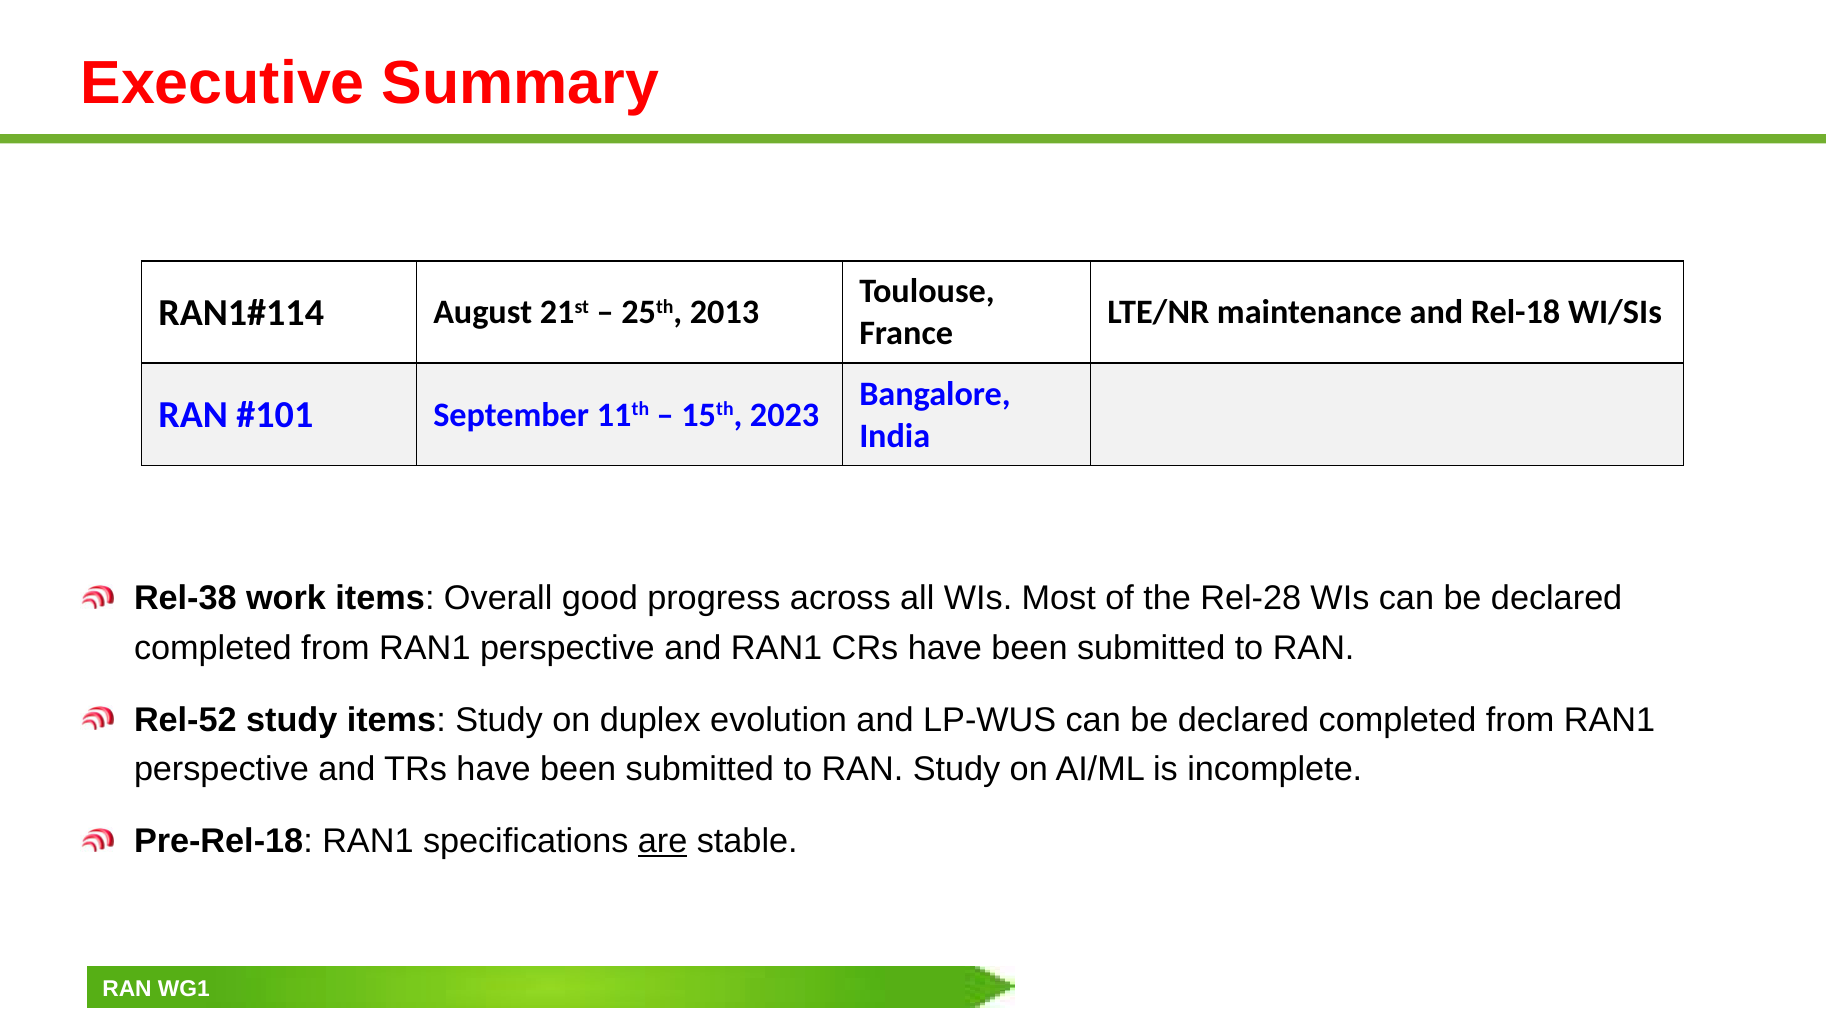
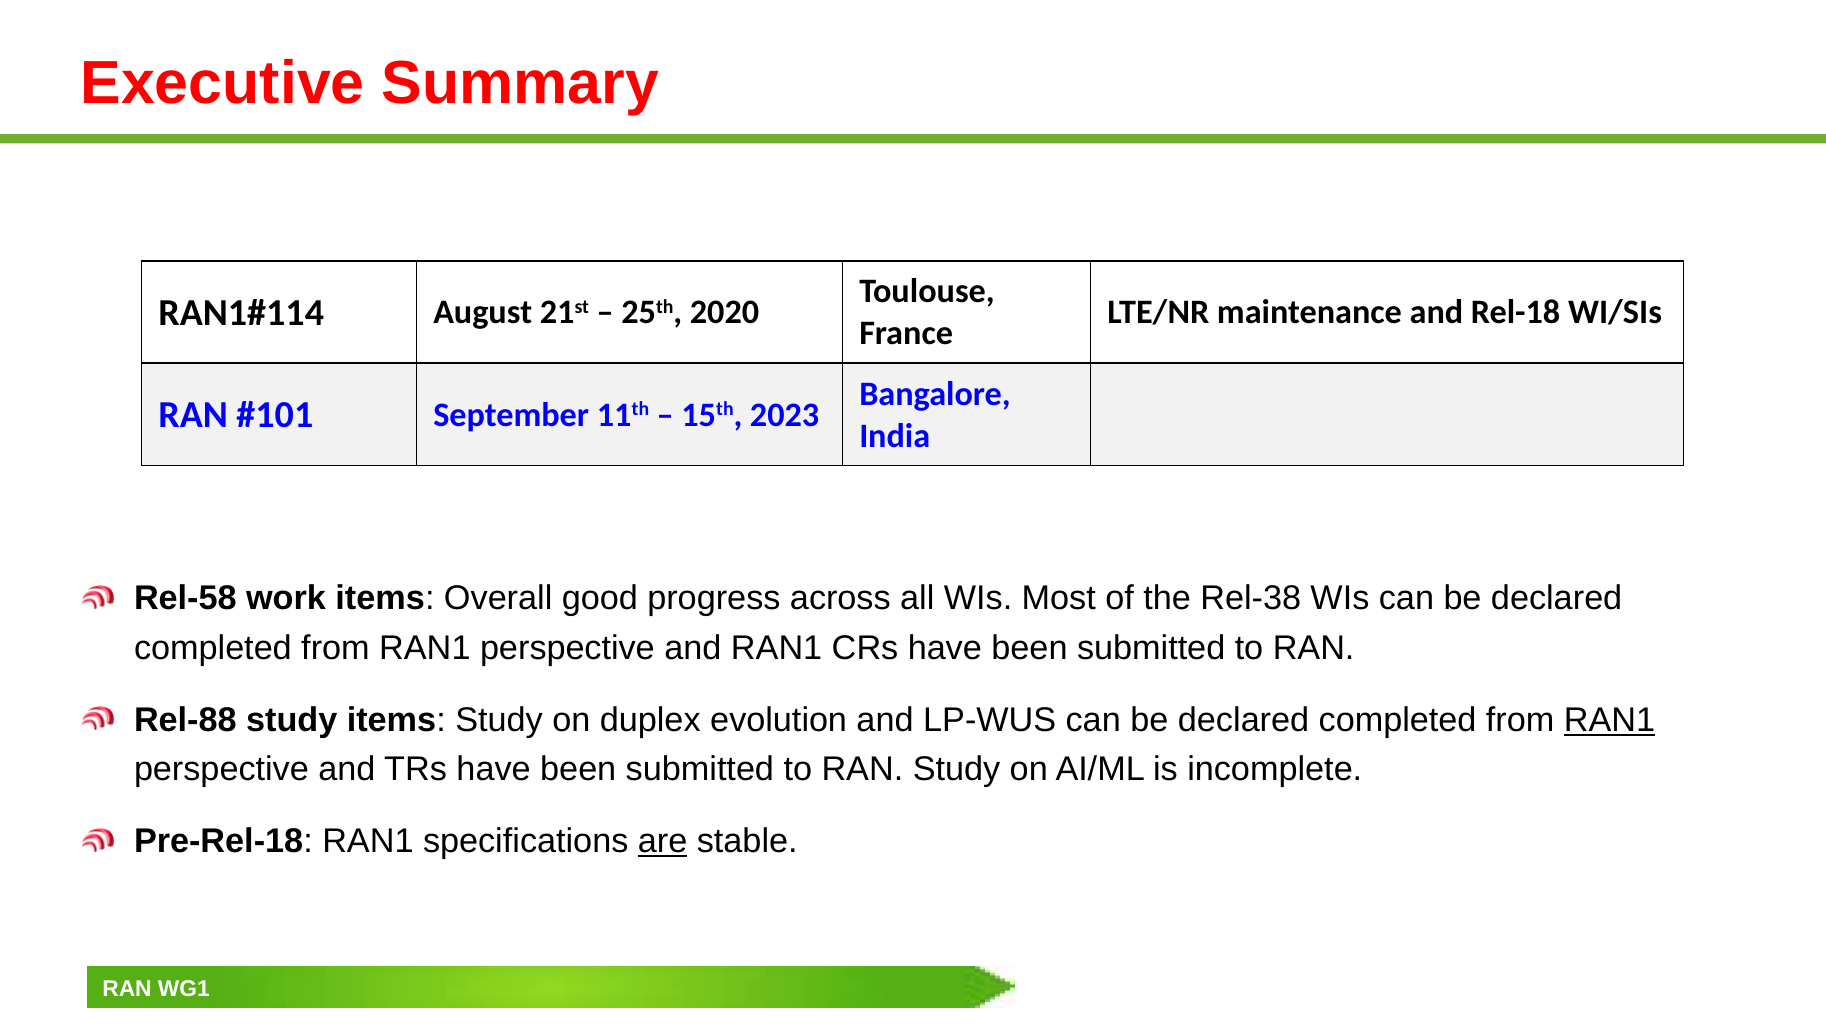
2013: 2013 -> 2020
Rel-38: Rel-38 -> Rel-58
Rel-28: Rel-28 -> Rel-38
Rel-52: Rel-52 -> Rel-88
RAN1 at (1610, 720) underline: none -> present
